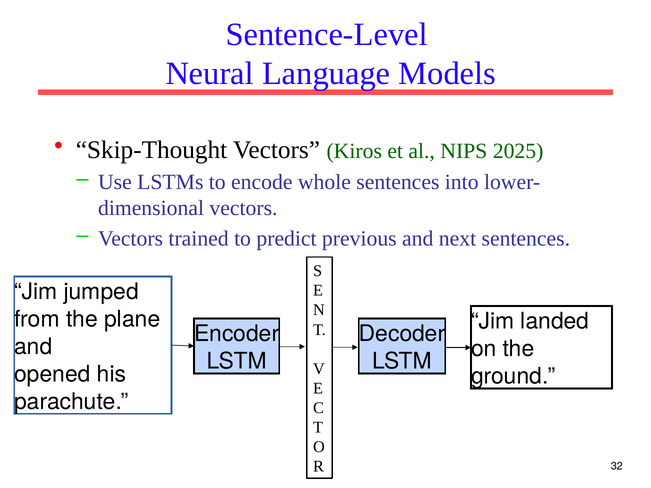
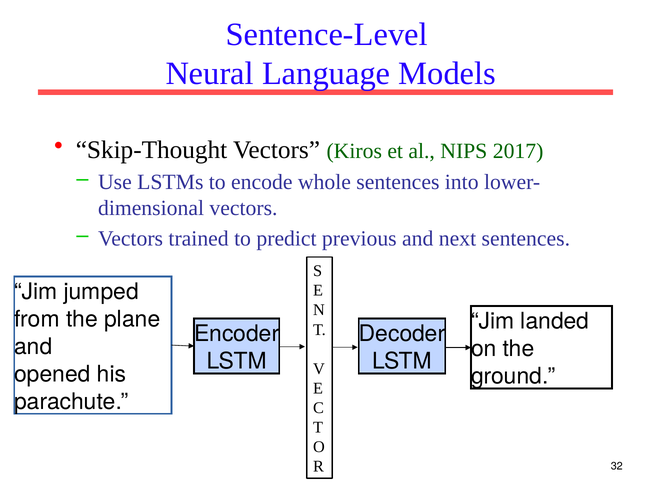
2025: 2025 -> 2017
